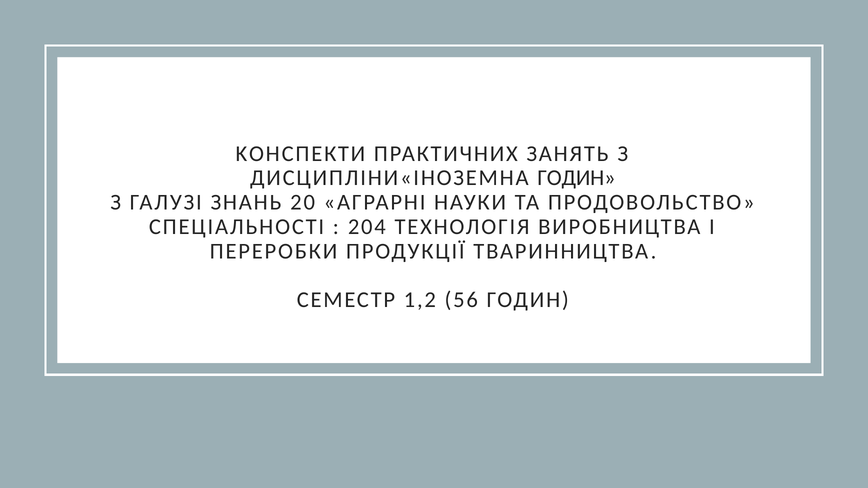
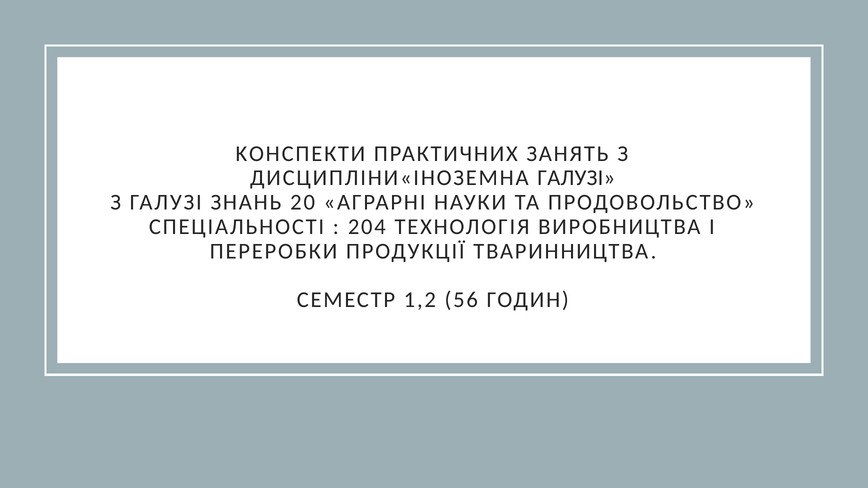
ДИСЦИПЛІНИ«ІНОЗЕМНА ГОДИН: ГОДИН -> ГАЛУЗІ
